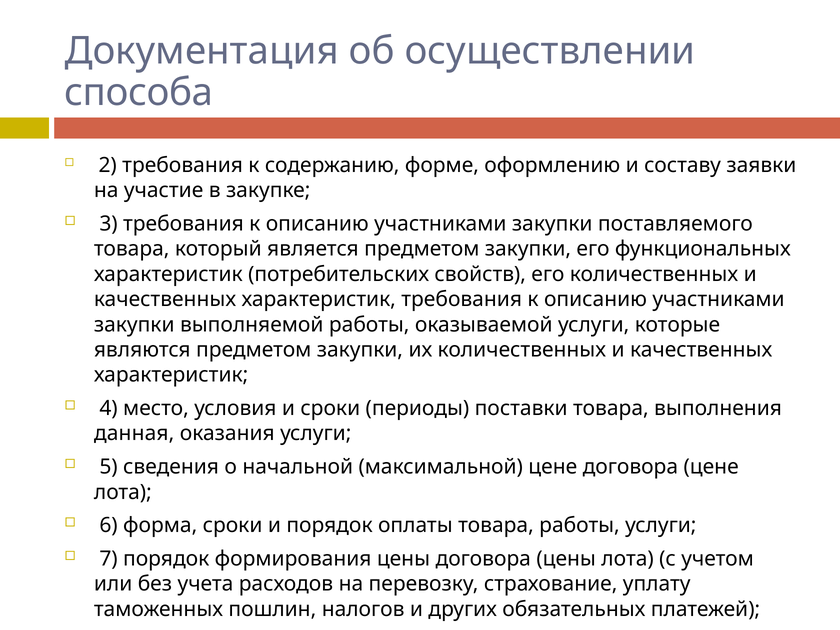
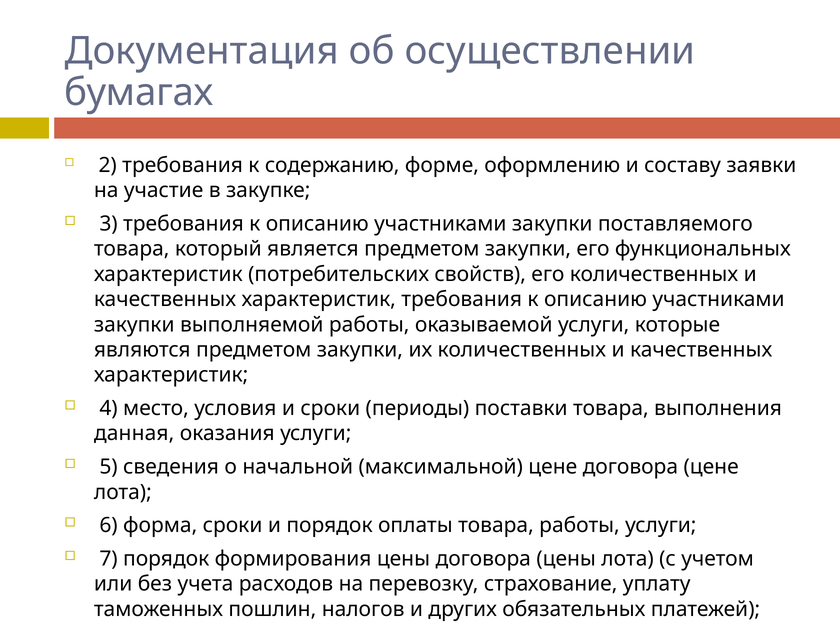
способа: способа -> бумагах
